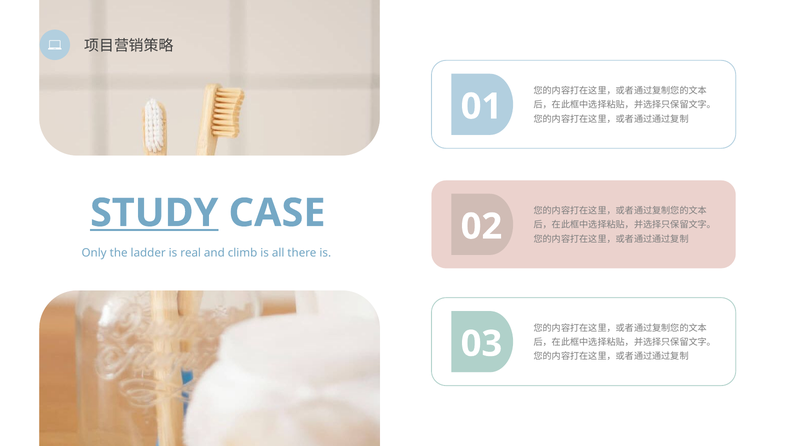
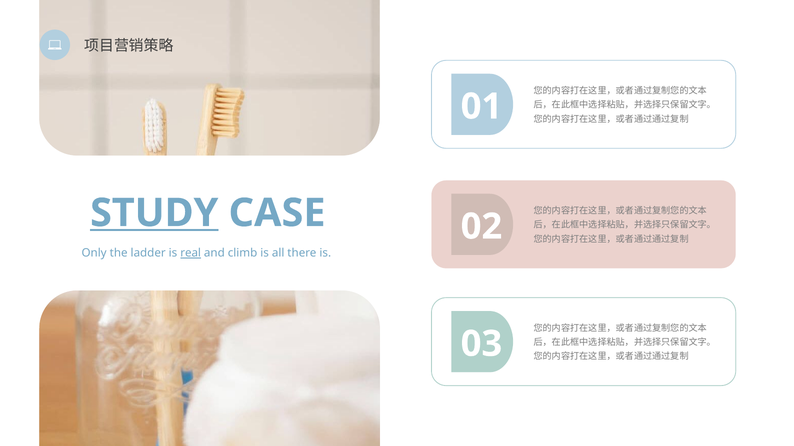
real underline: none -> present
